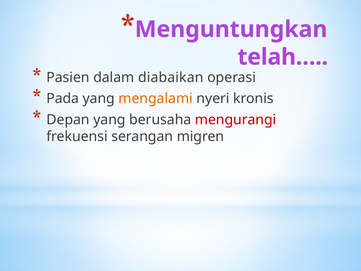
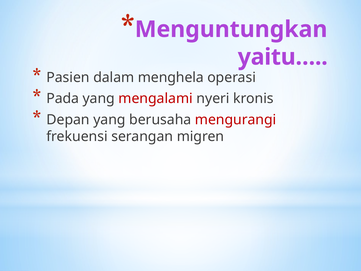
telah…: telah… -> yaitu…
diabaikan: diabaikan -> menghela
mengalami colour: orange -> red
